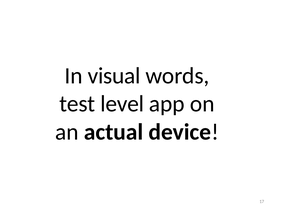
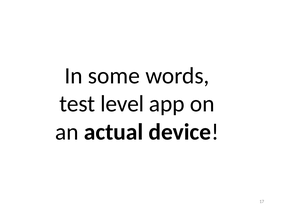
visual: visual -> some
